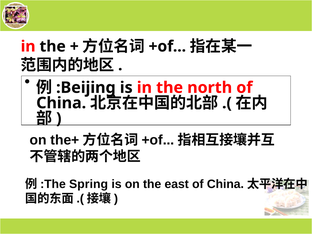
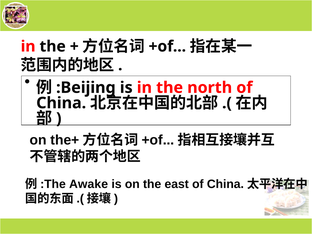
Spring: Spring -> Awake
